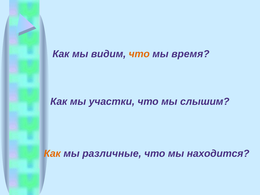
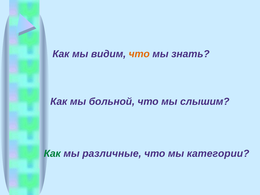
время: время -> знать
участки: участки -> больной
Как at (52, 154) colour: orange -> green
находится: находится -> категории
